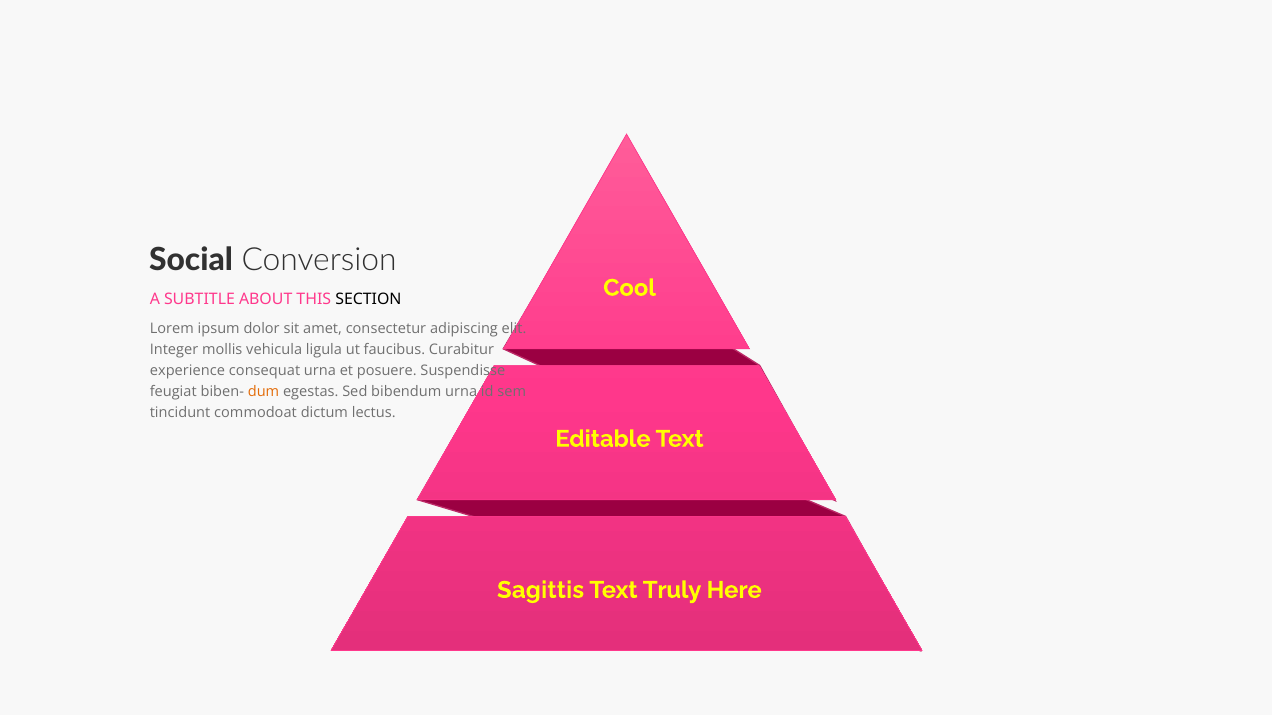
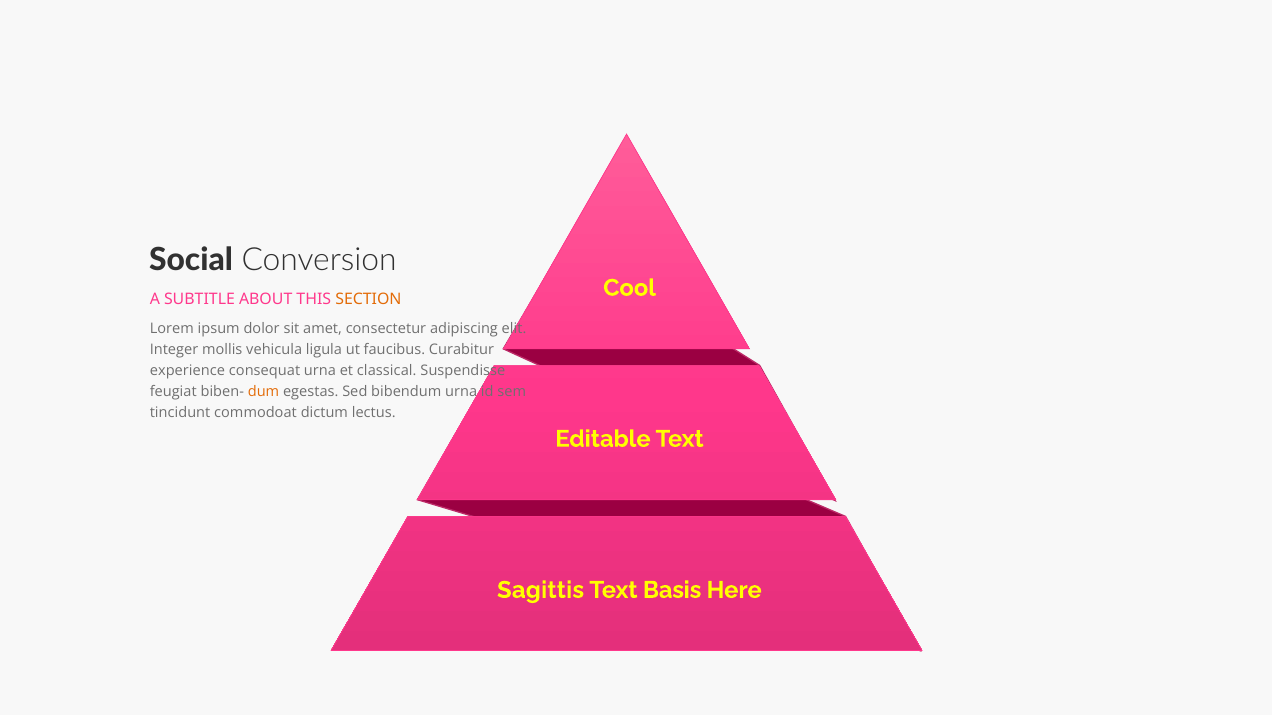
SECTION colour: black -> orange
posuere: posuere -> classical
Truly: Truly -> Basis
